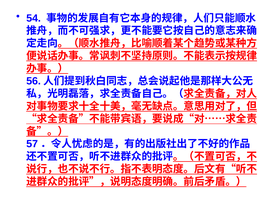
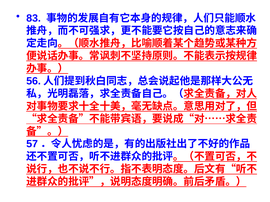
54: 54 -> 83
